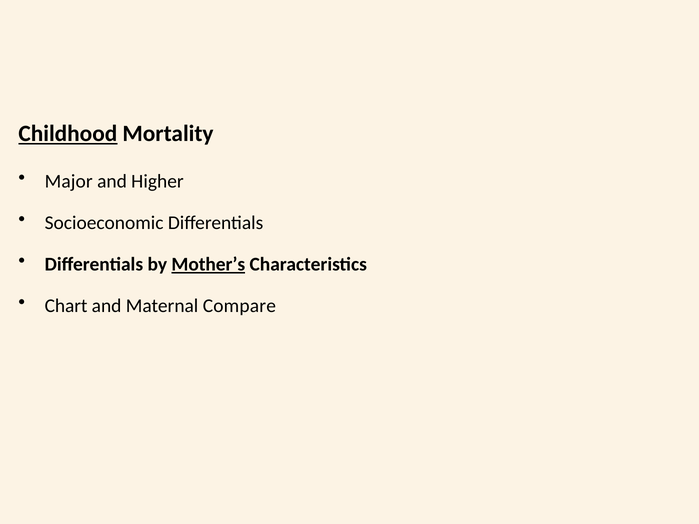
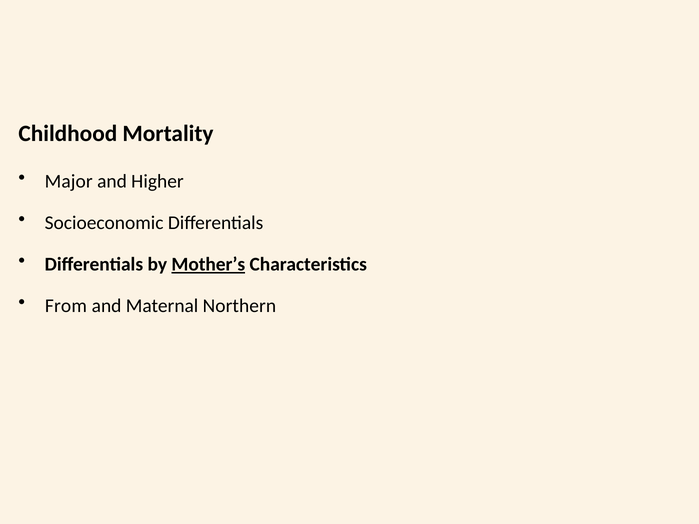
Childhood underline: present -> none
Chart: Chart -> From
Compare: Compare -> Northern
